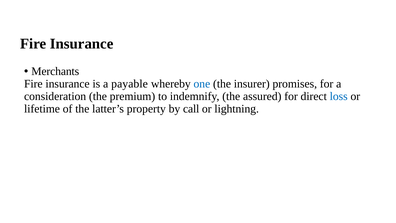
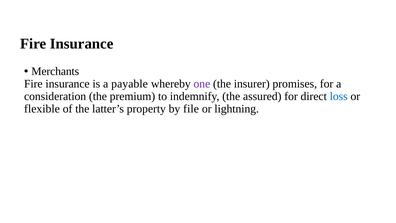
one colour: blue -> purple
lifetime: lifetime -> flexible
call: call -> file
